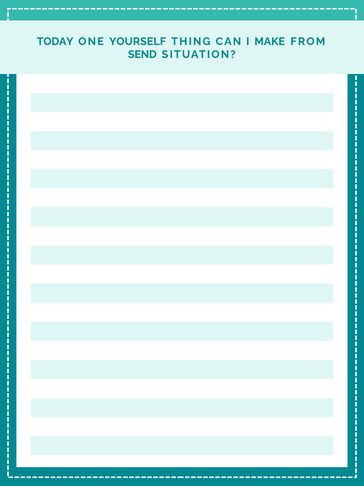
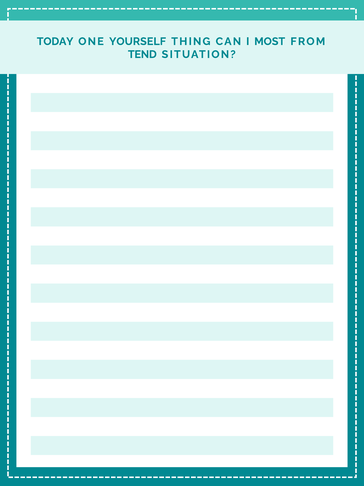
MAKE: MAKE -> MOST
SEND: SEND -> TEND
